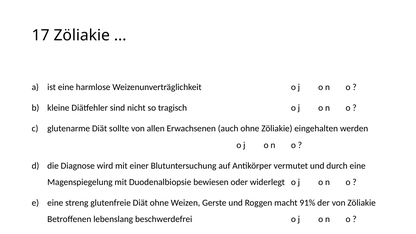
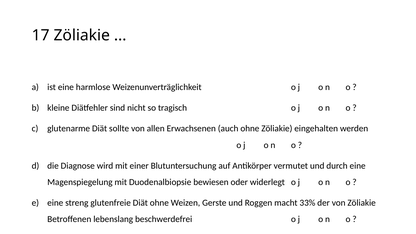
91%: 91% -> 33%
